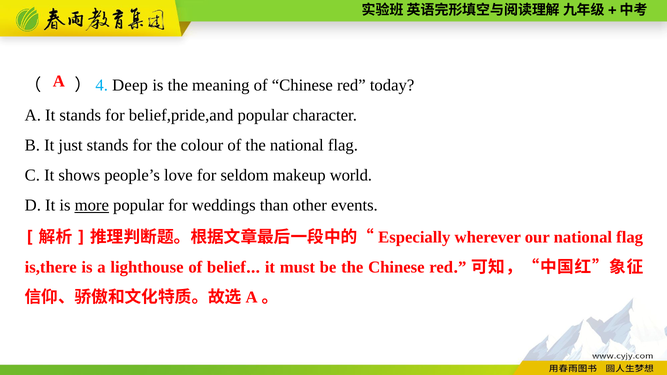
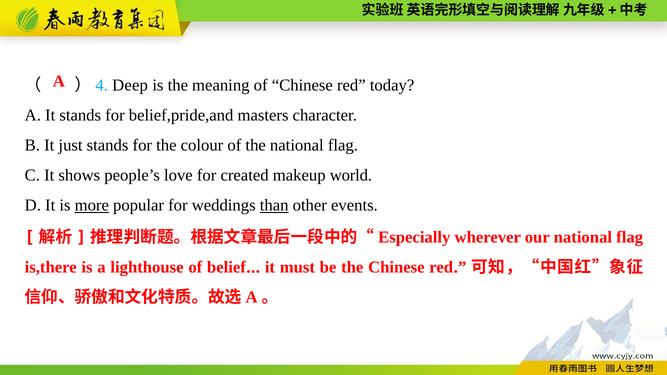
belief,pride,and popular: popular -> masters
seldom: seldom -> created
than underline: none -> present
